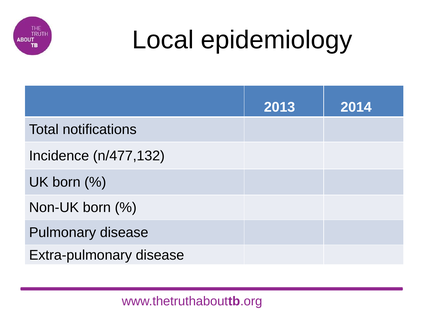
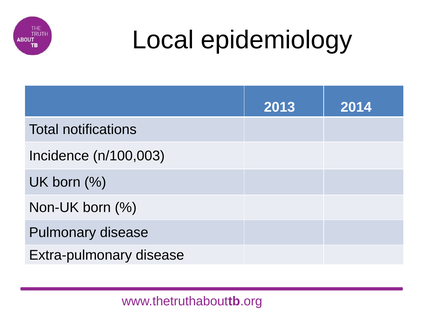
n/477,132: n/477,132 -> n/100,003
